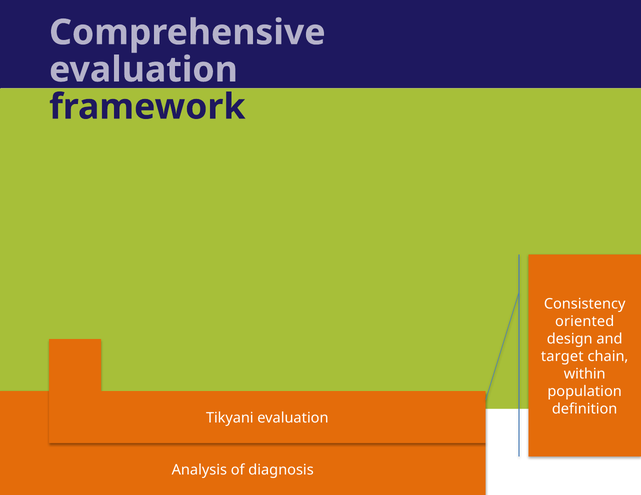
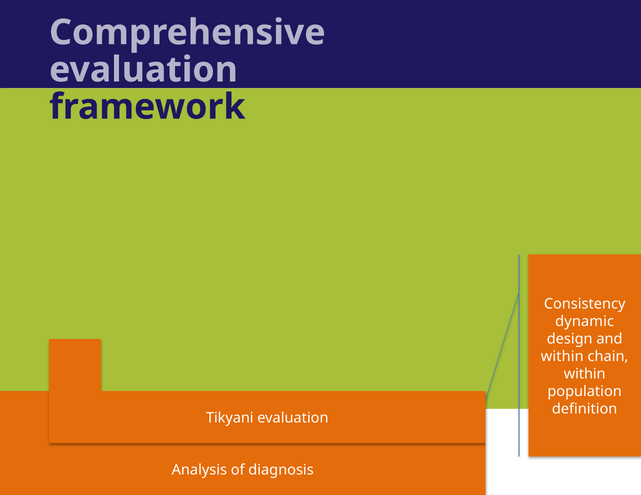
oriented: oriented -> dynamic
target at (562, 357): target -> within
